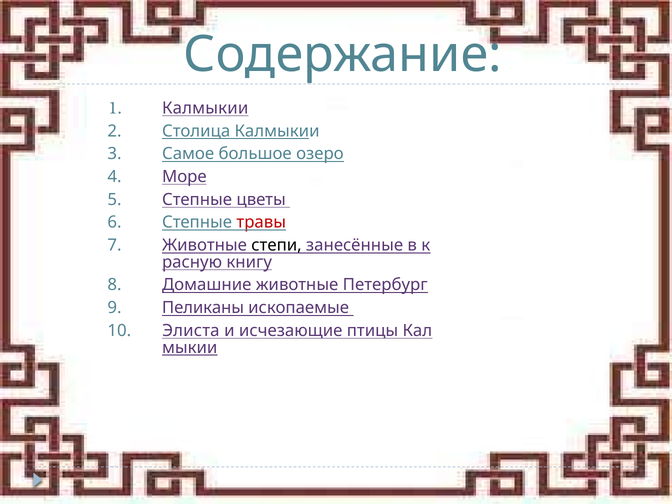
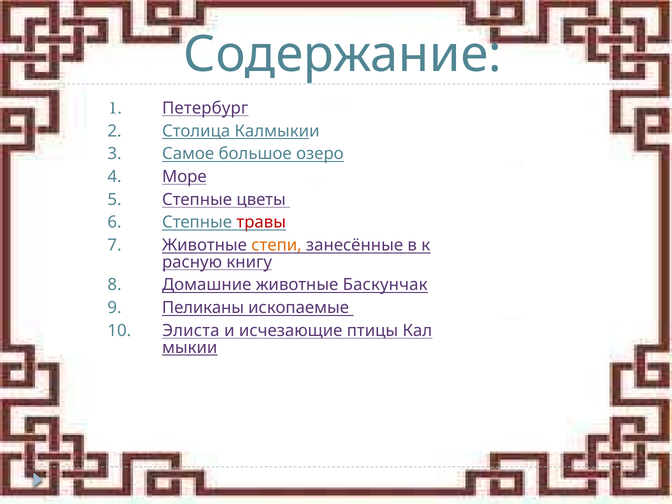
Калмыкии at (205, 108): Калмыкии -> Петербург
степи colour: black -> orange
Петербург: Петербург -> Баскунчак
